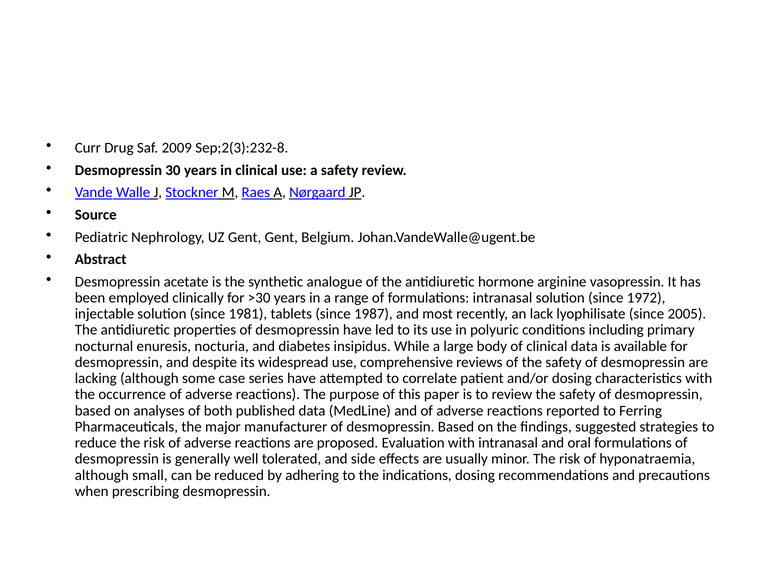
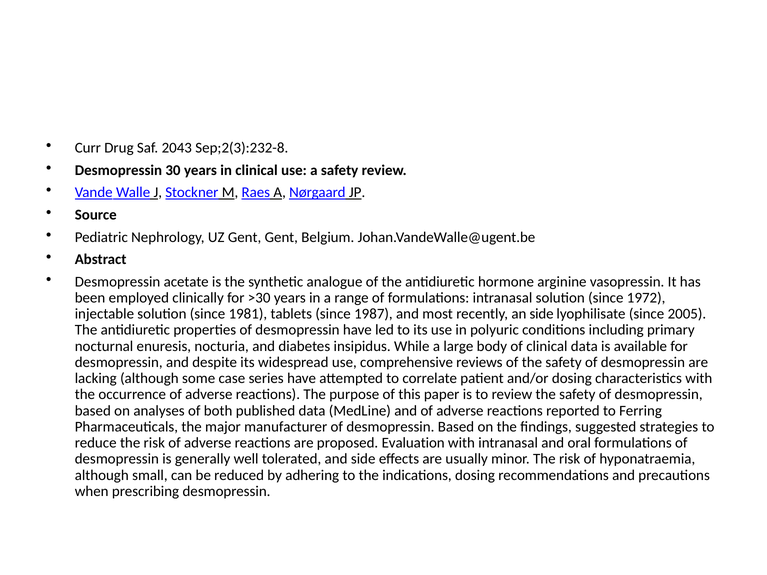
2009: 2009 -> 2043
an lack: lack -> side
